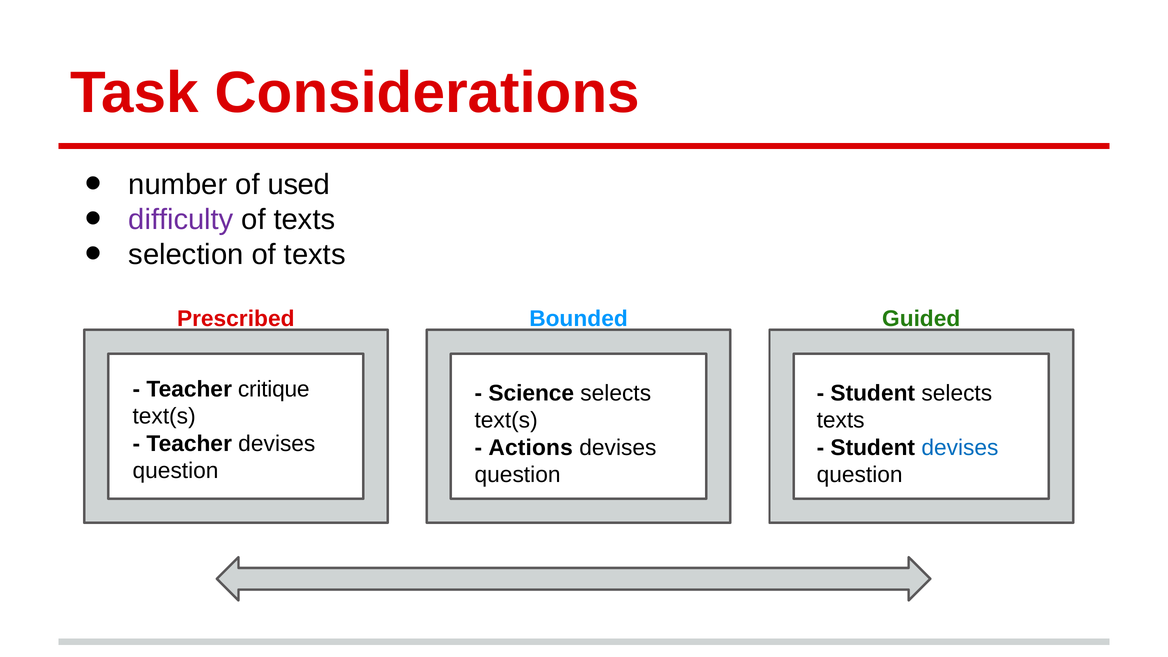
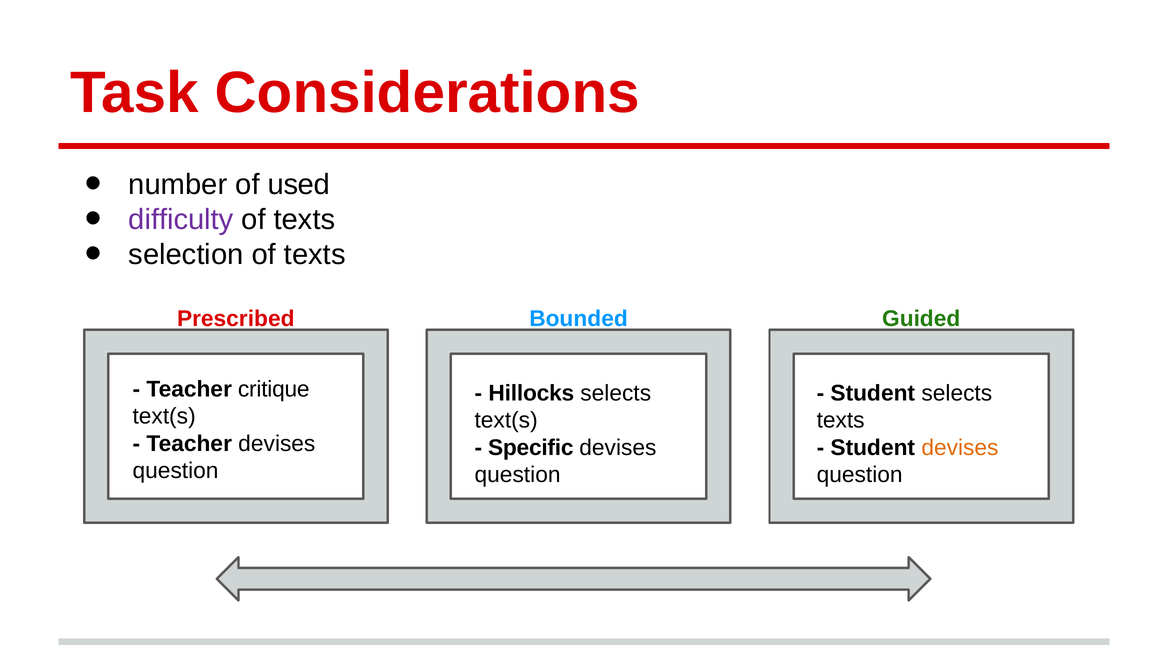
Science: Science -> Hillocks
Actions: Actions -> Specific
devises at (960, 448) colour: blue -> orange
